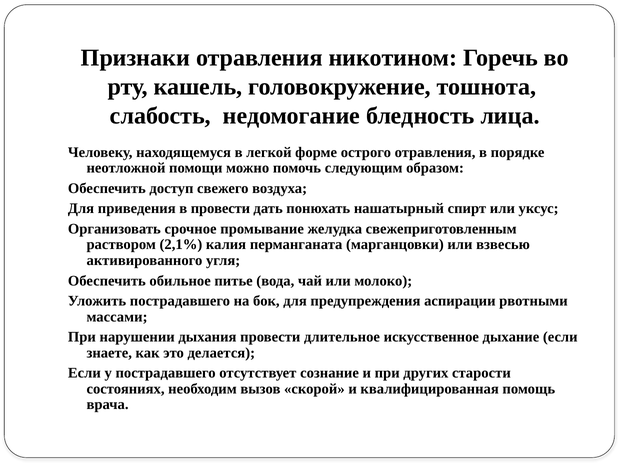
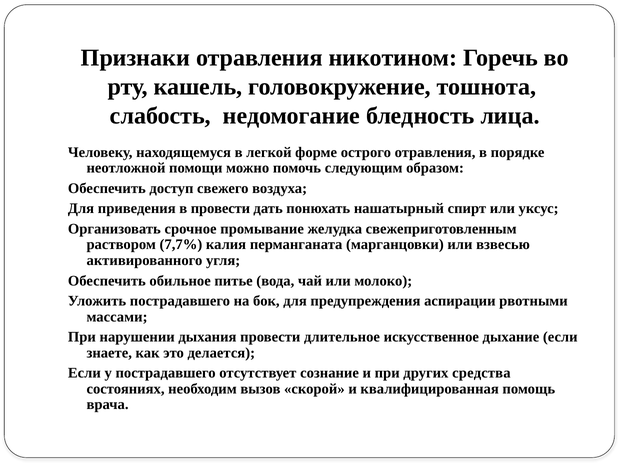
2,1%: 2,1% -> 7,7%
старости: старости -> средства
